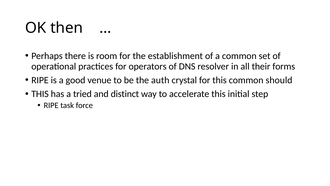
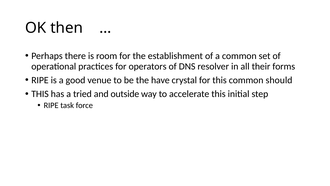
auth: auth -> have
distinct: distinct -> outside
